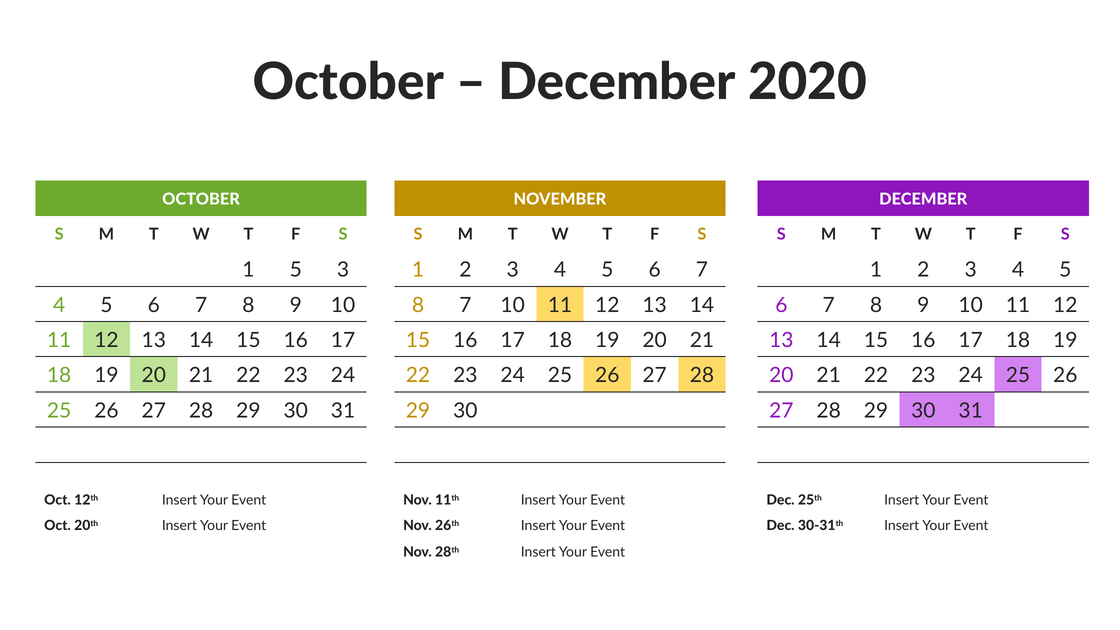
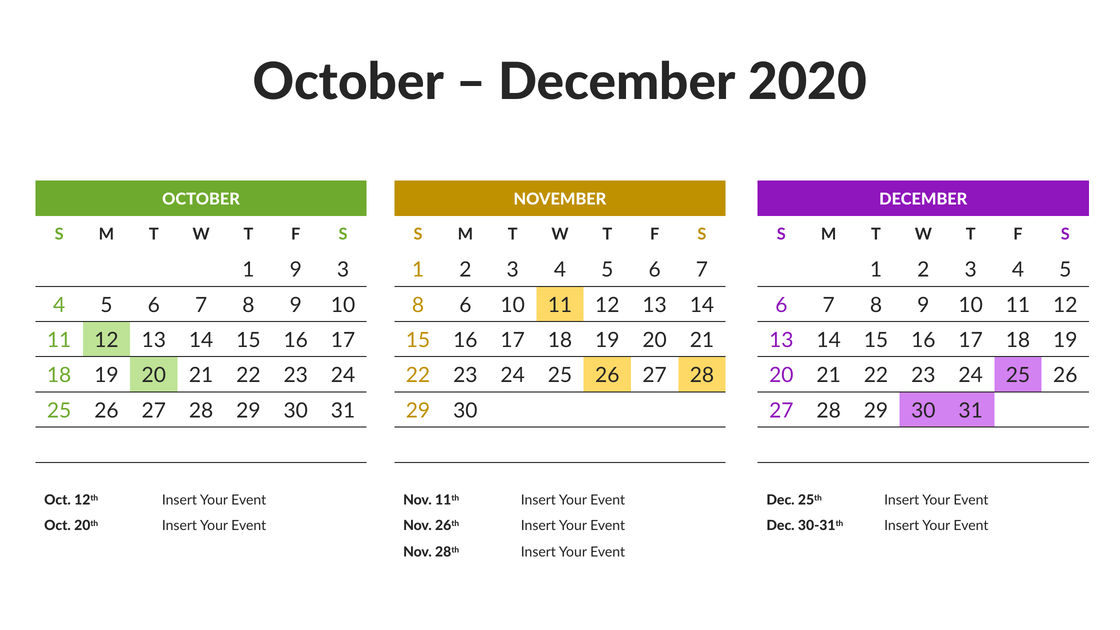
1 5: 5 -> 9
8 7: 7 -> 6
